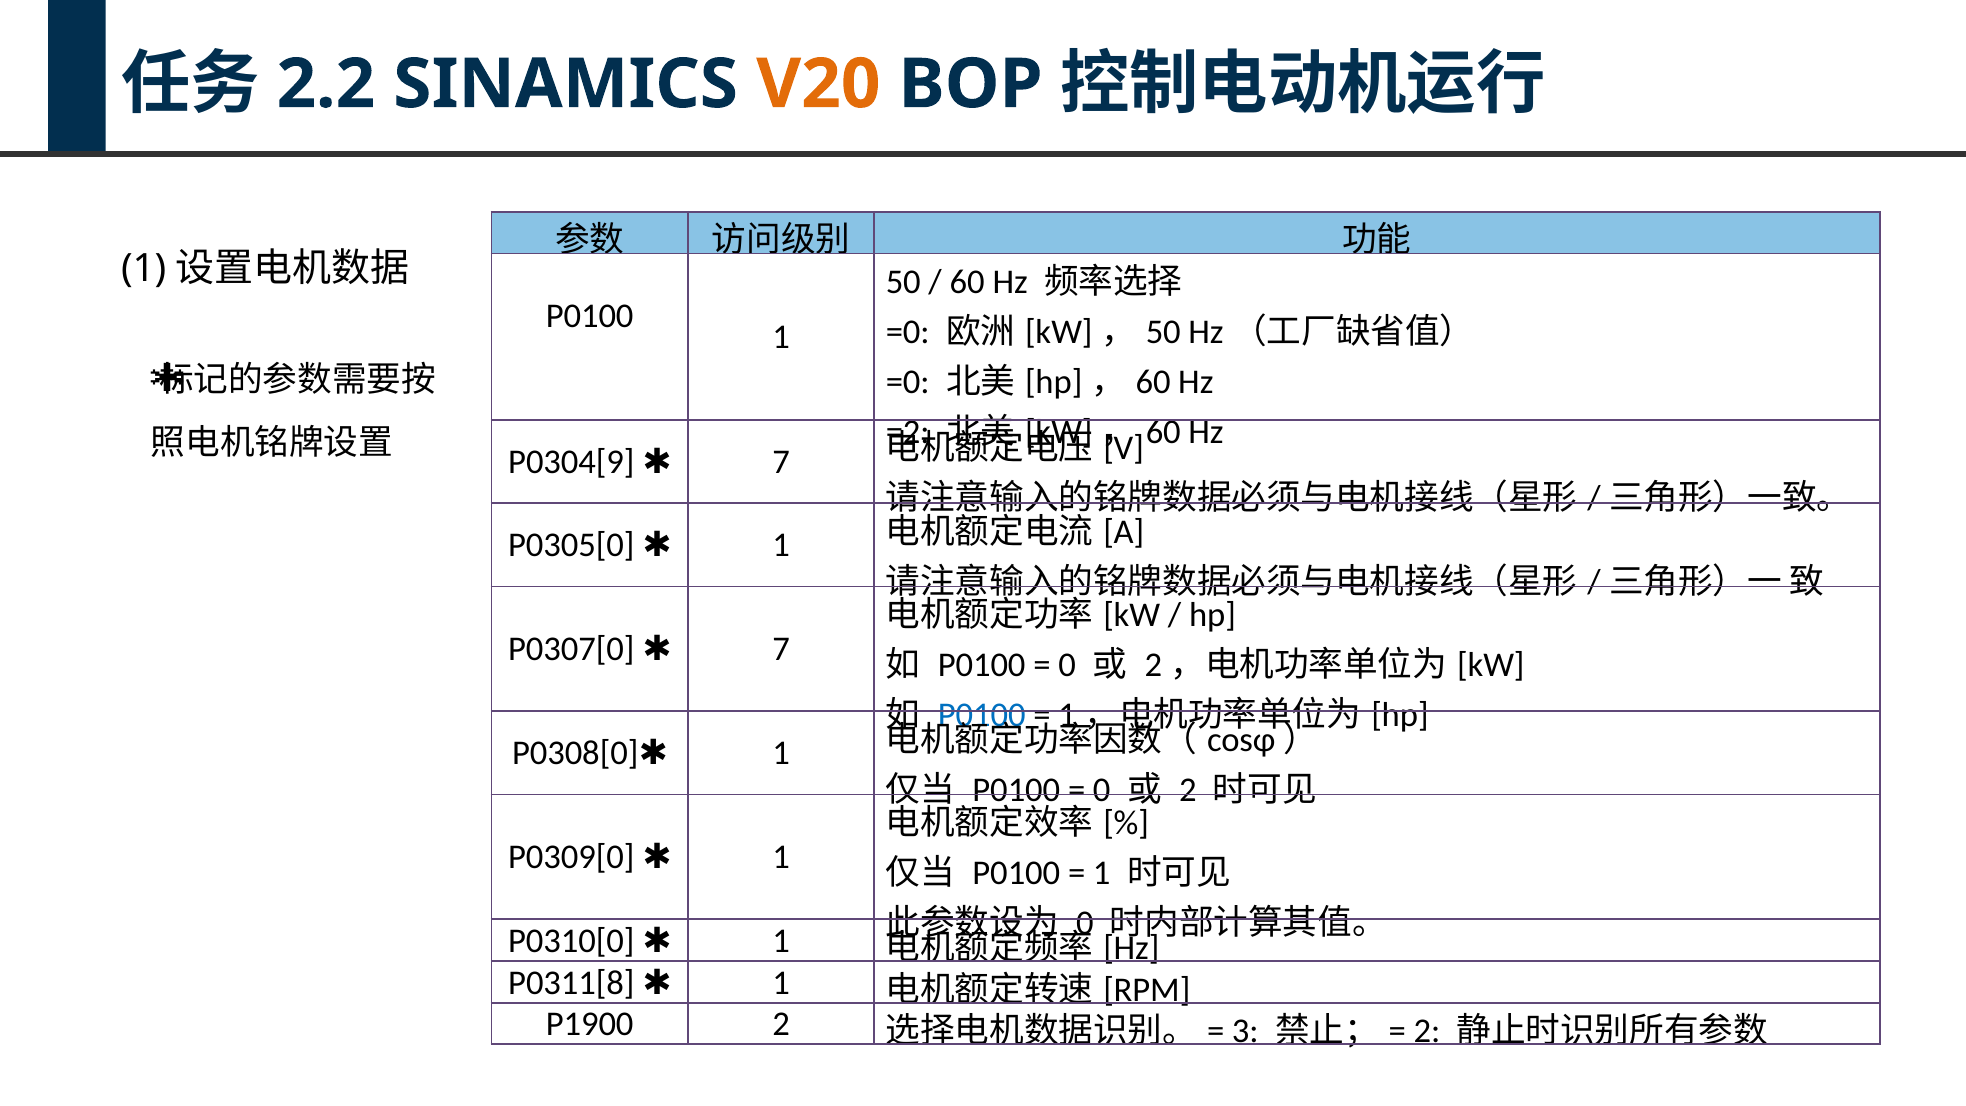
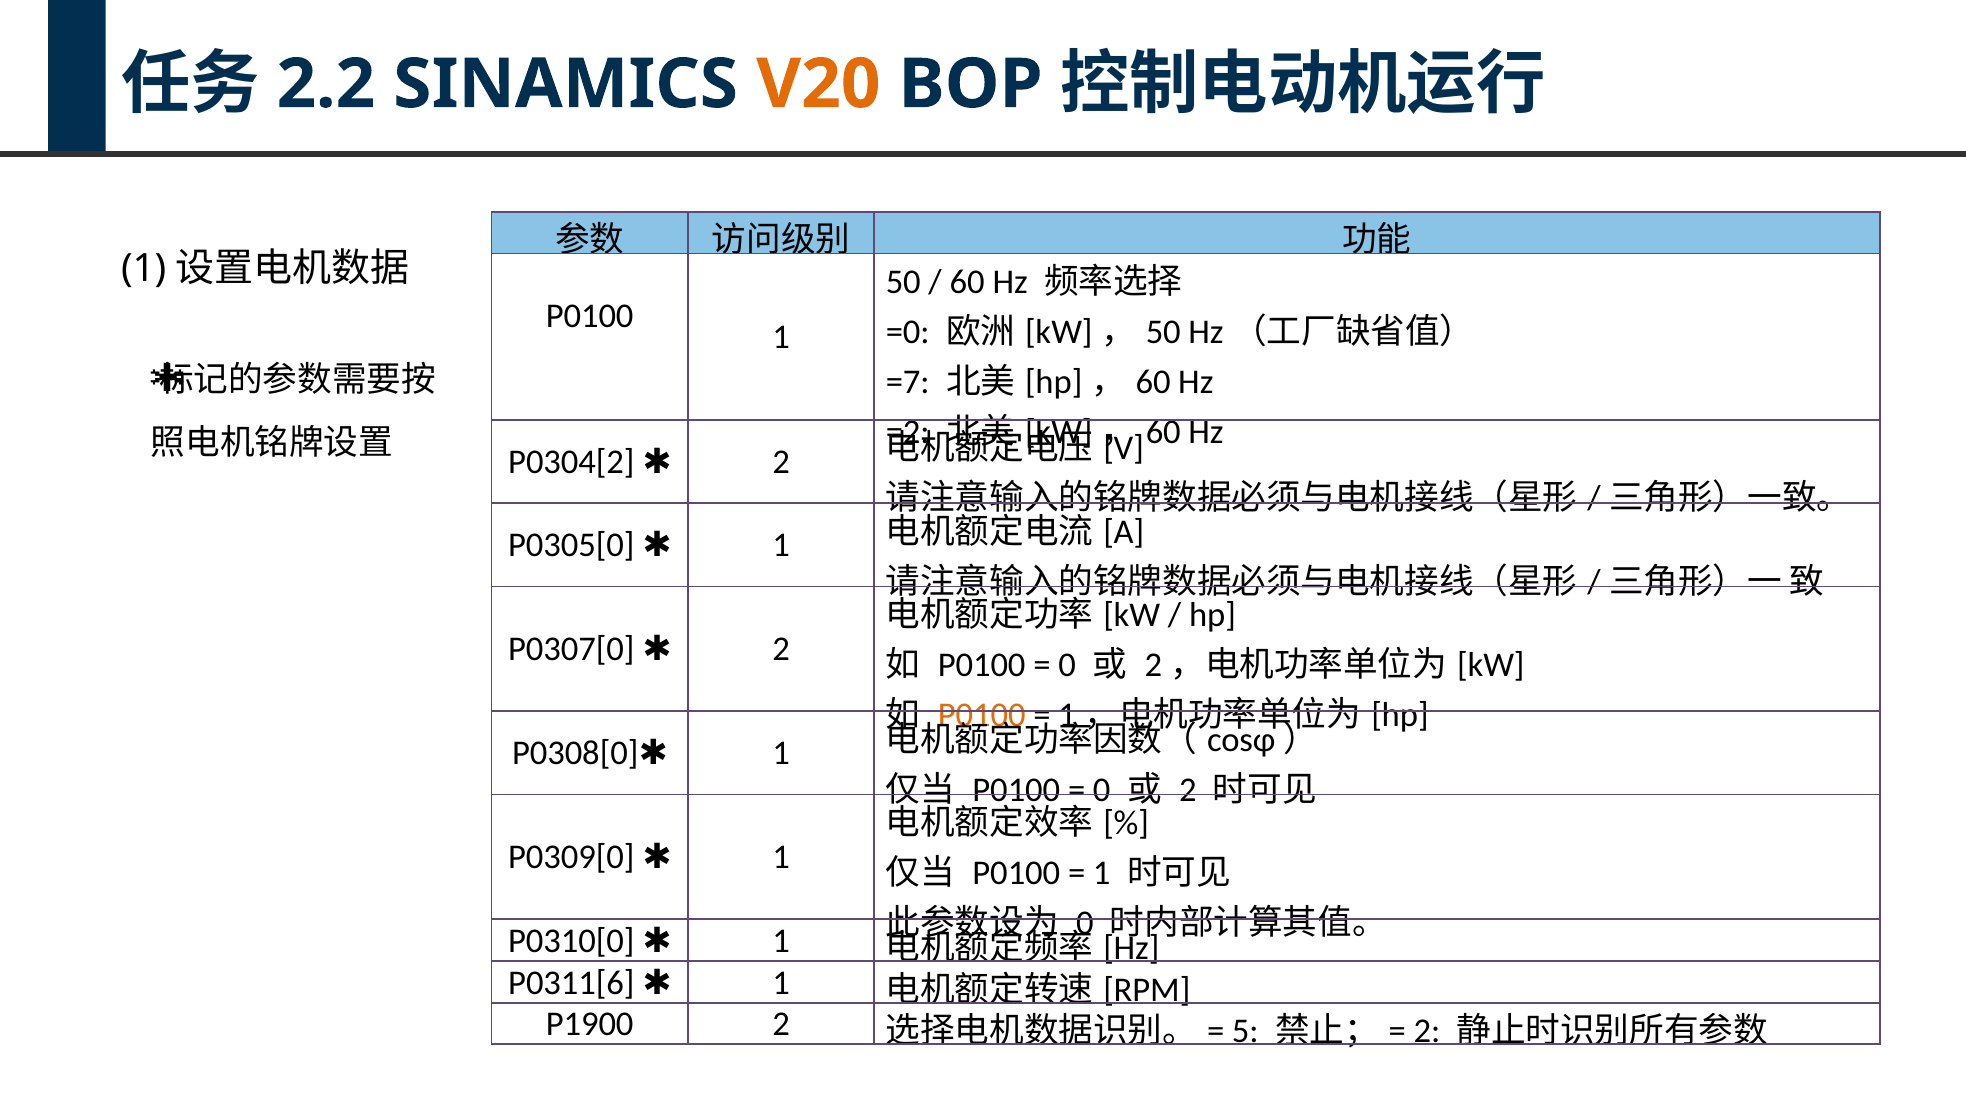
=0 at (908, 382): =0 -> =7
P0304[9: P0304[9 -> P0304[2
7 at (781, 462): 7 -> 2
7 at (781, 649): 7 -> 2
P0100 at (982, 715) colour: blue -> orange
P0311[8: P0311[8 -> P0311[6
3: 3 -> 5
